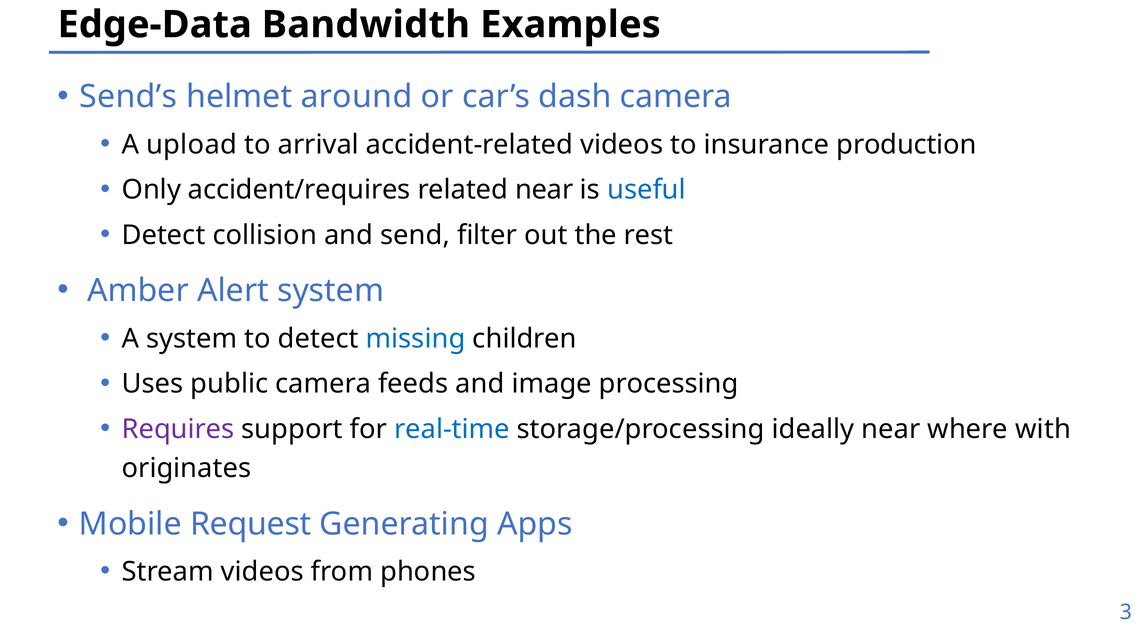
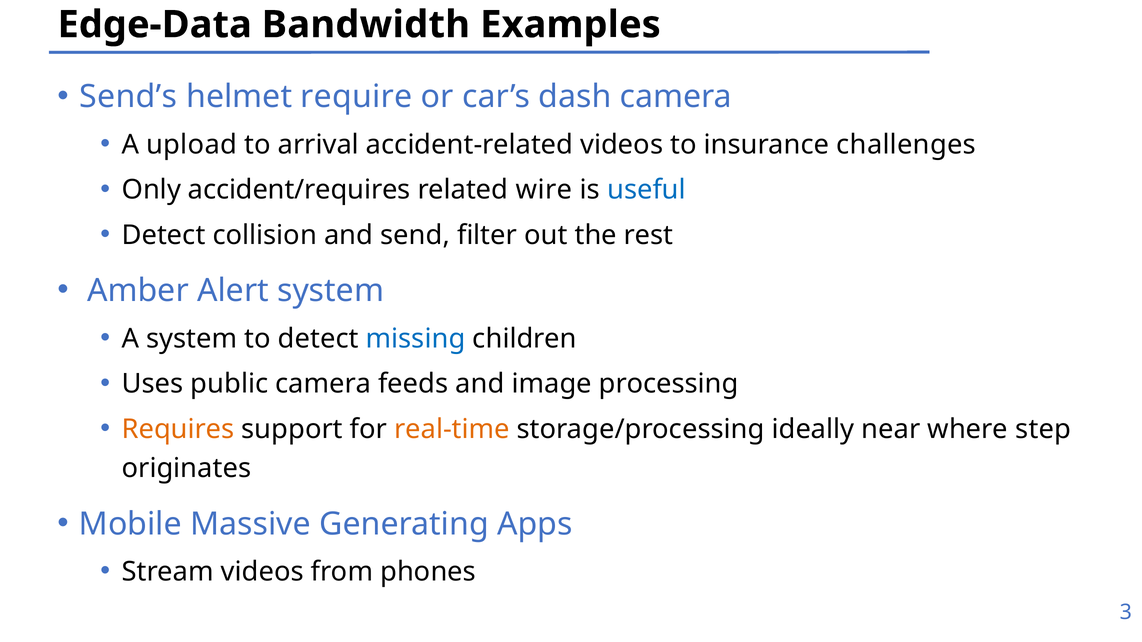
around: around -> require
production: production -> challenges
related near: near -> wire
Requires colour: purple -> orange
real-time colour: blue -> orange
with: with -> step
Request: Request -> Massive
